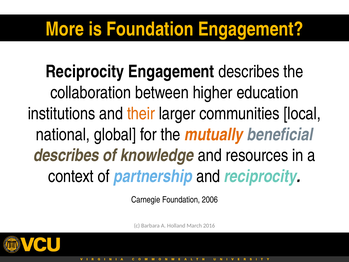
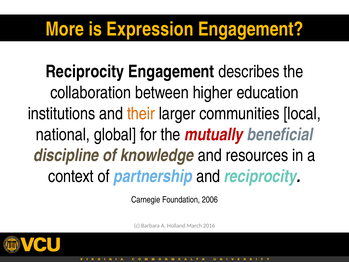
is Foundation: Foundation -> Expression
mutually colour: orange -> red
describes at (66, 155): describes -> discipline
